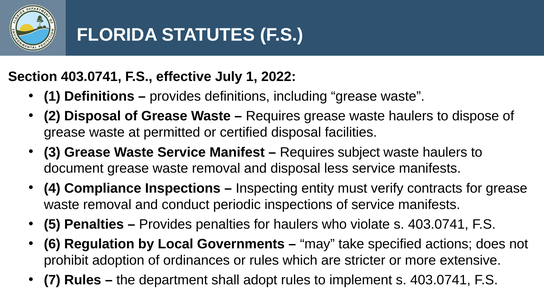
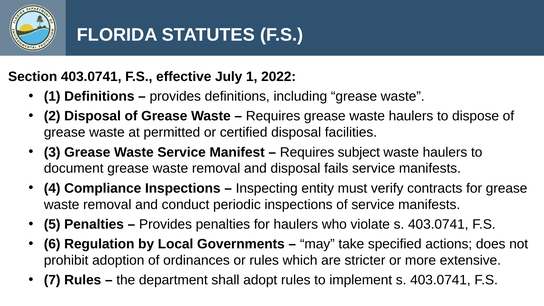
less: less -> fails
